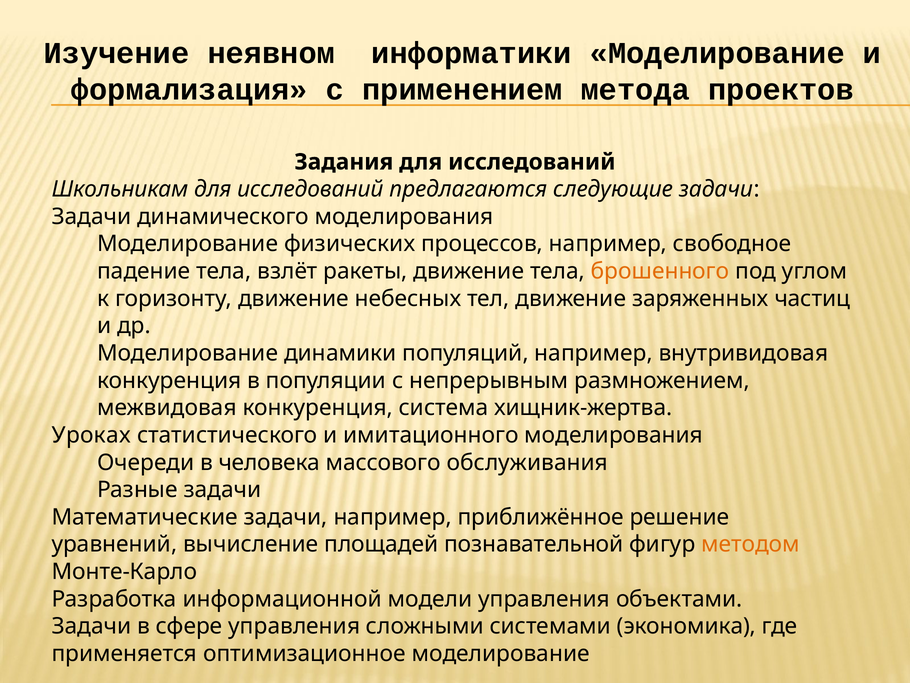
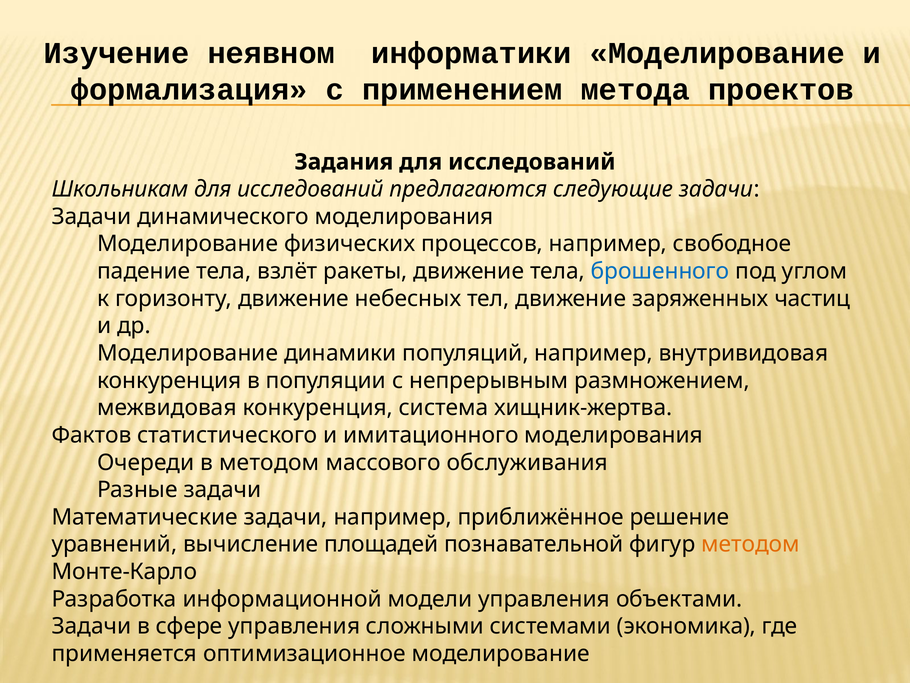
брошенного colour: orange -> blue
Уроках: Уроках -> Фактов
в человека: человека -> методом
